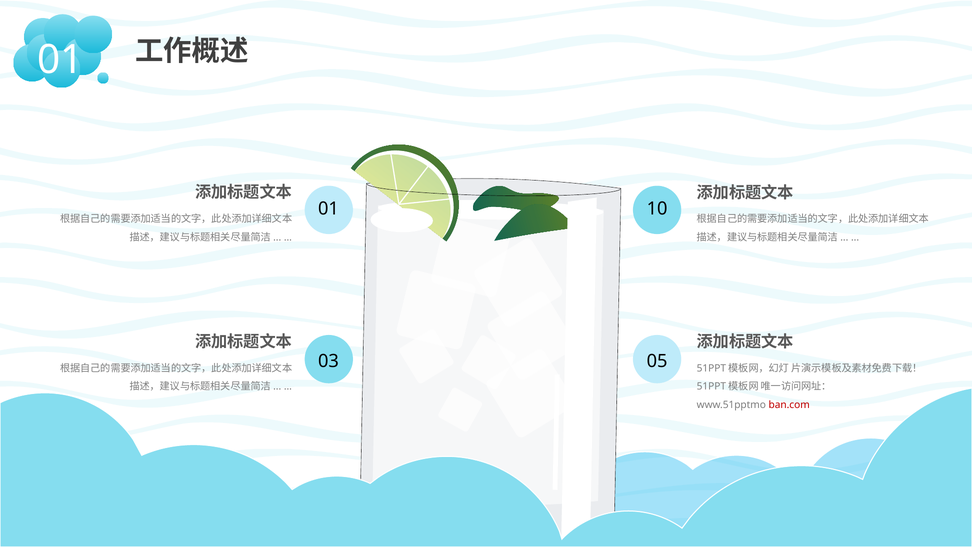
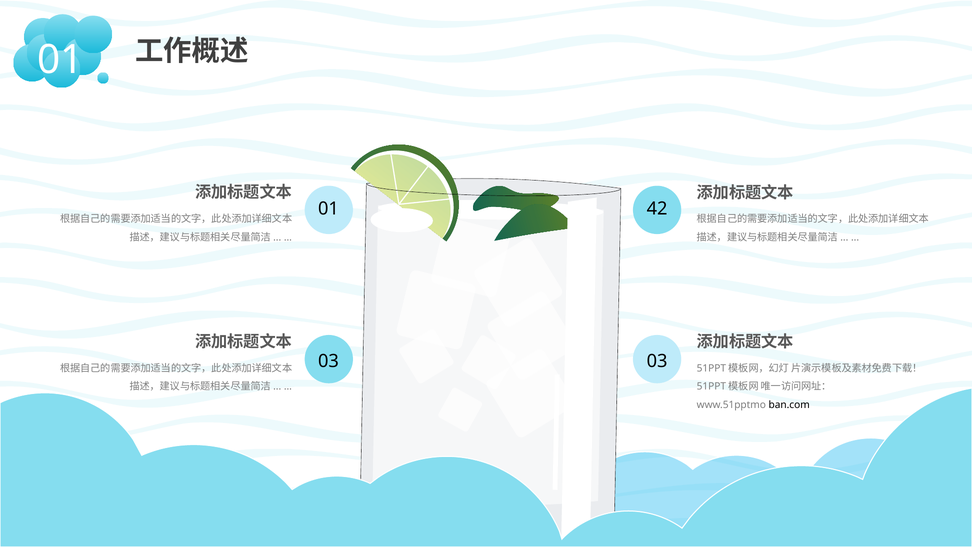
10: 10 -> 42
03 05: 05 -> 03
ban.com colour: red -> black
